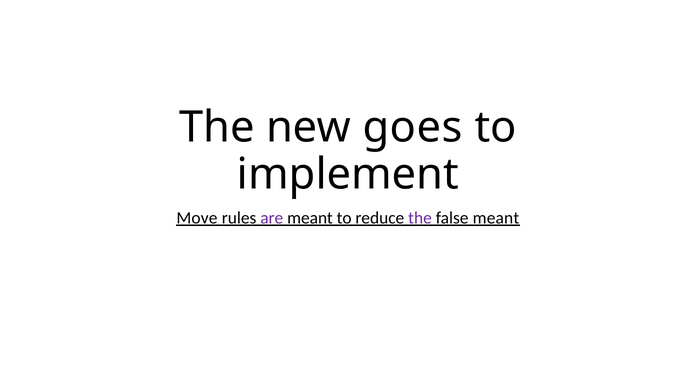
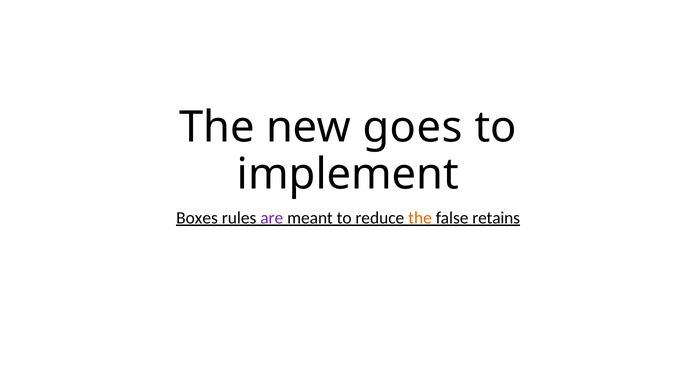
Move: Move -> Boxes
the at (420, 218) colour: purple -> orange
false meant: meant -> retains
